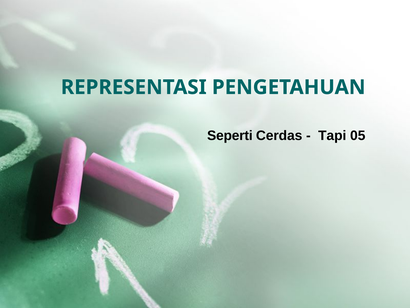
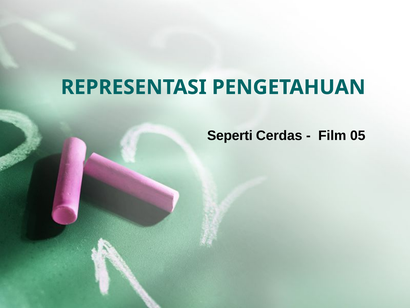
Tapi: Tapi -> Film
